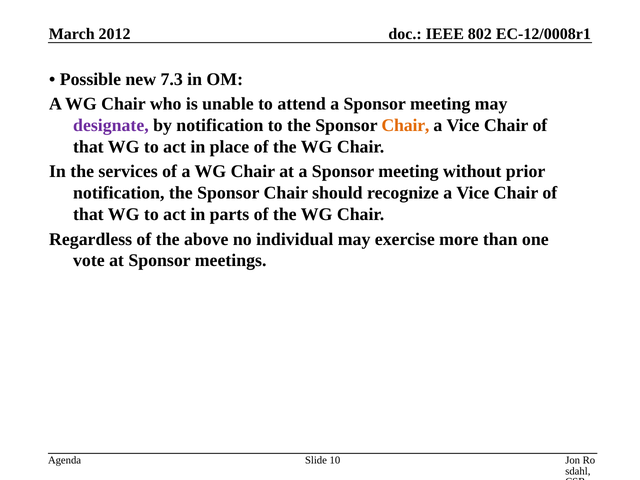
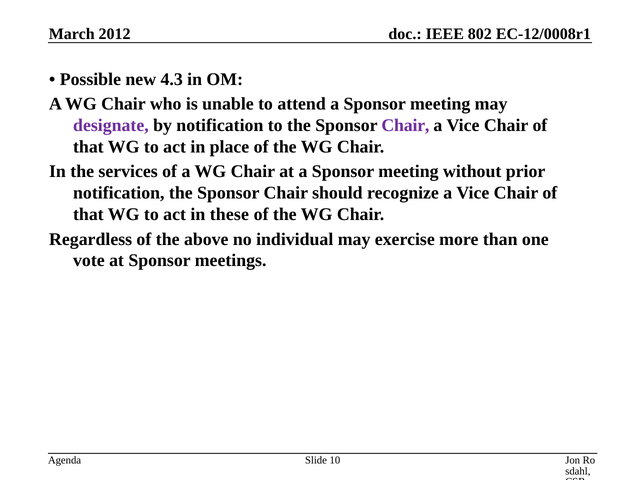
7.3: 7.3 -> 4.3
Chair at (405, 125) colour: orange -> purple
parts: parts -> these
